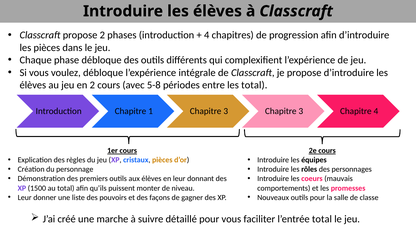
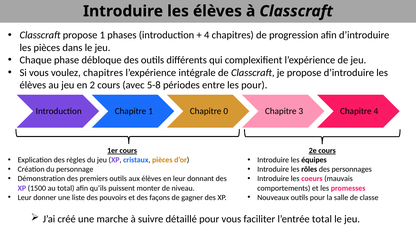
propose 2: 2 -> 1
voulez débloque: débloque -> chapitres
les total: total -> pour
3 at (226, 111): 3 -> 0
